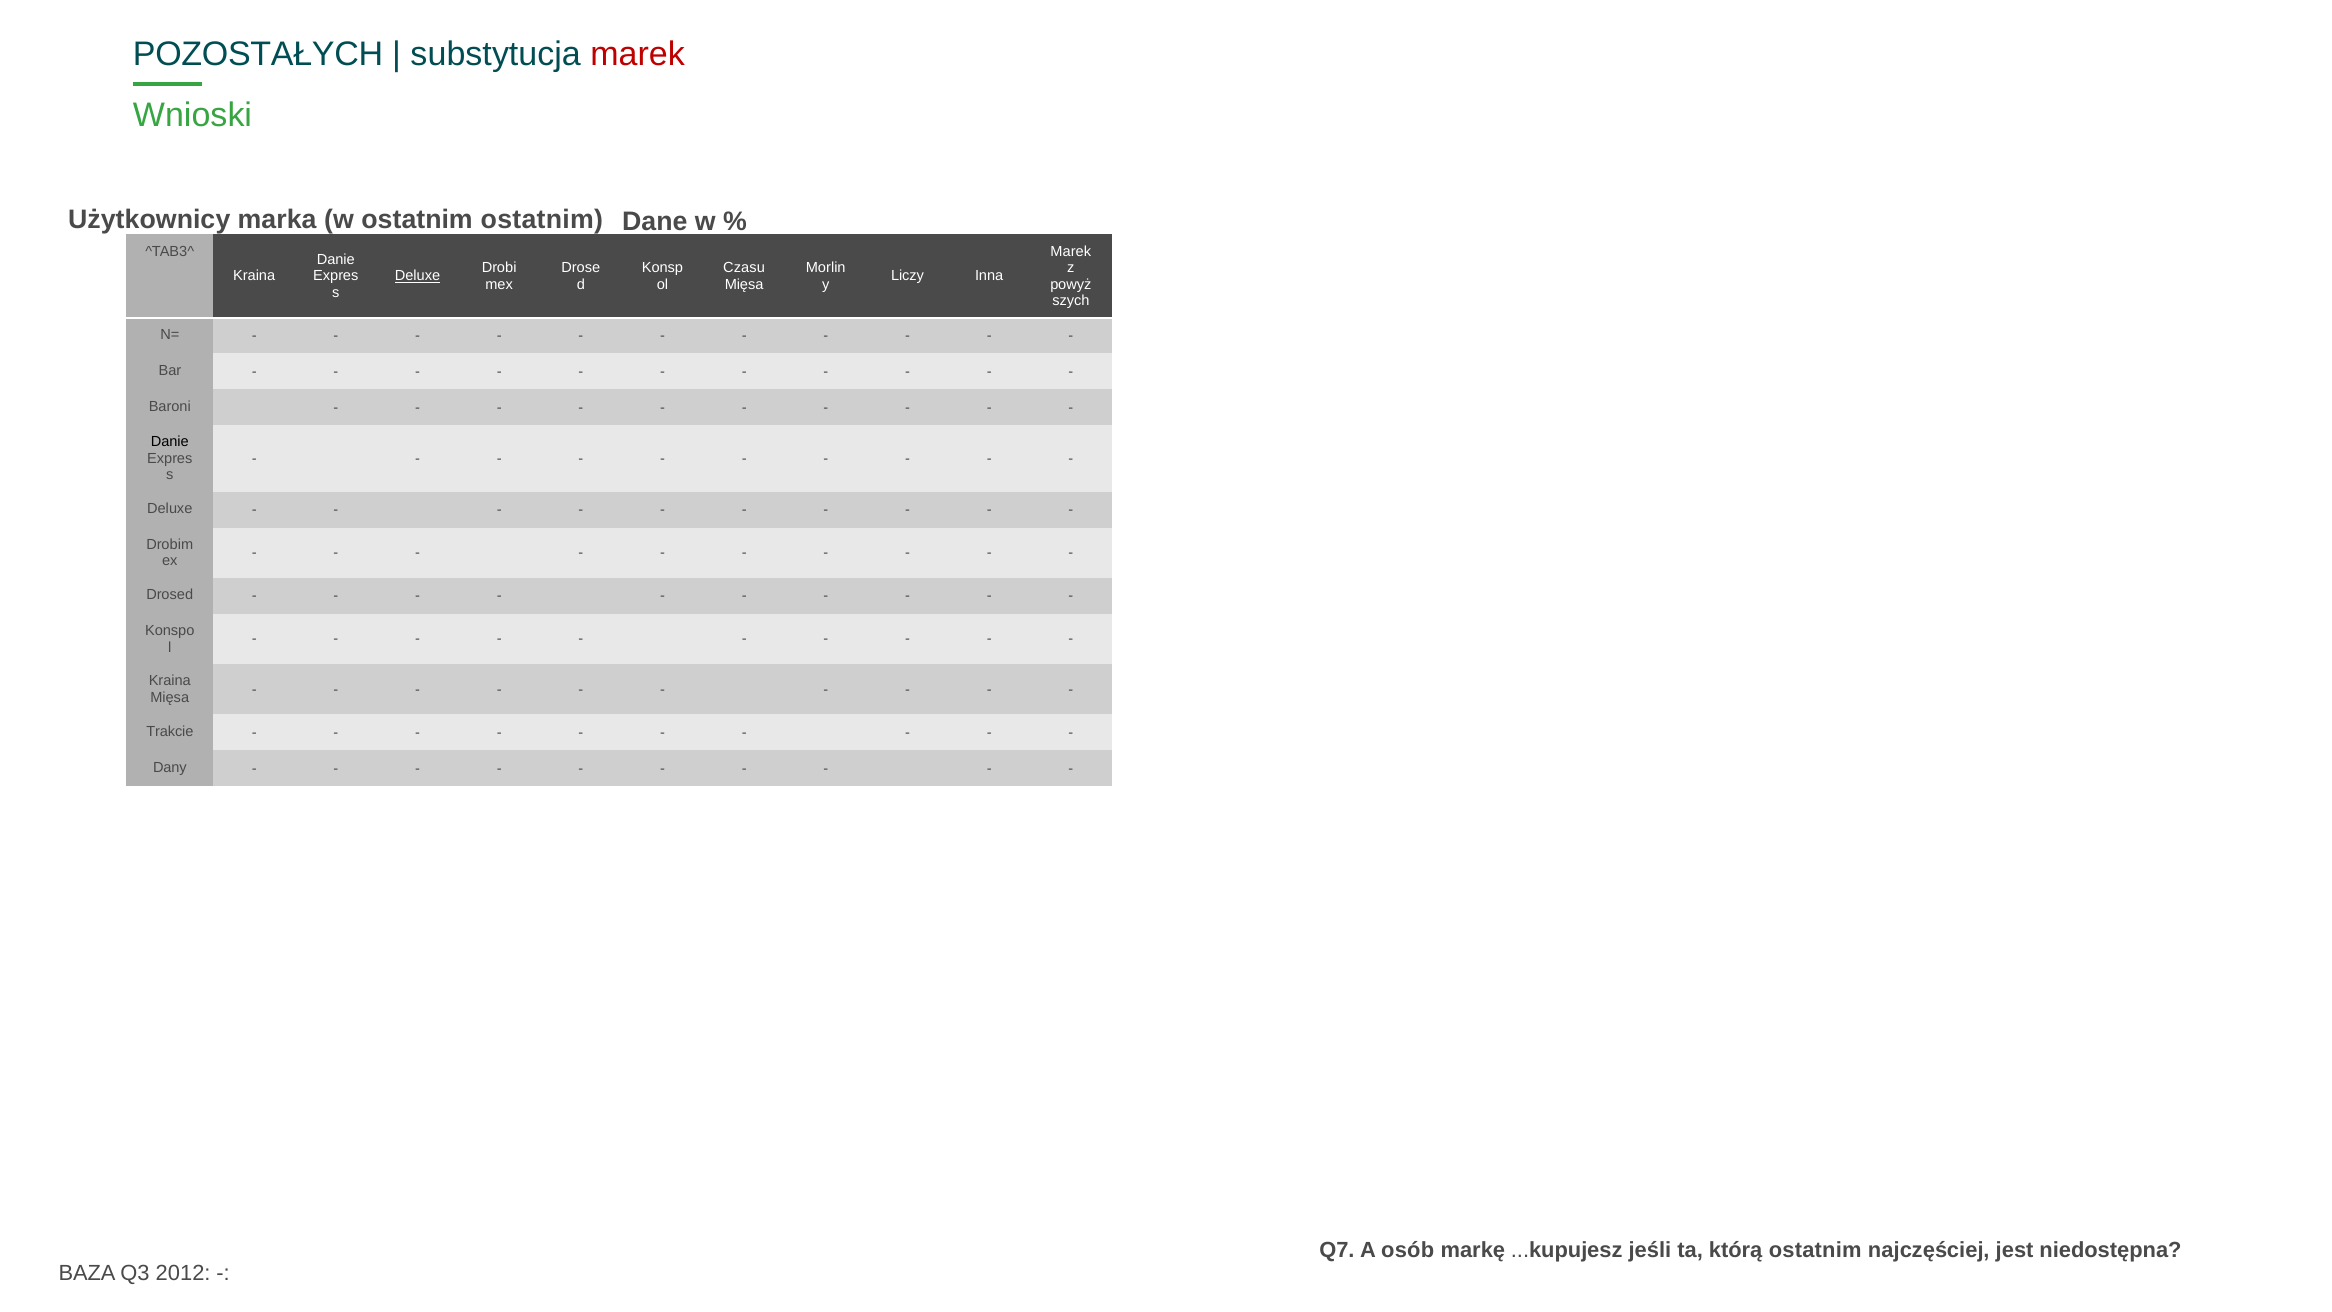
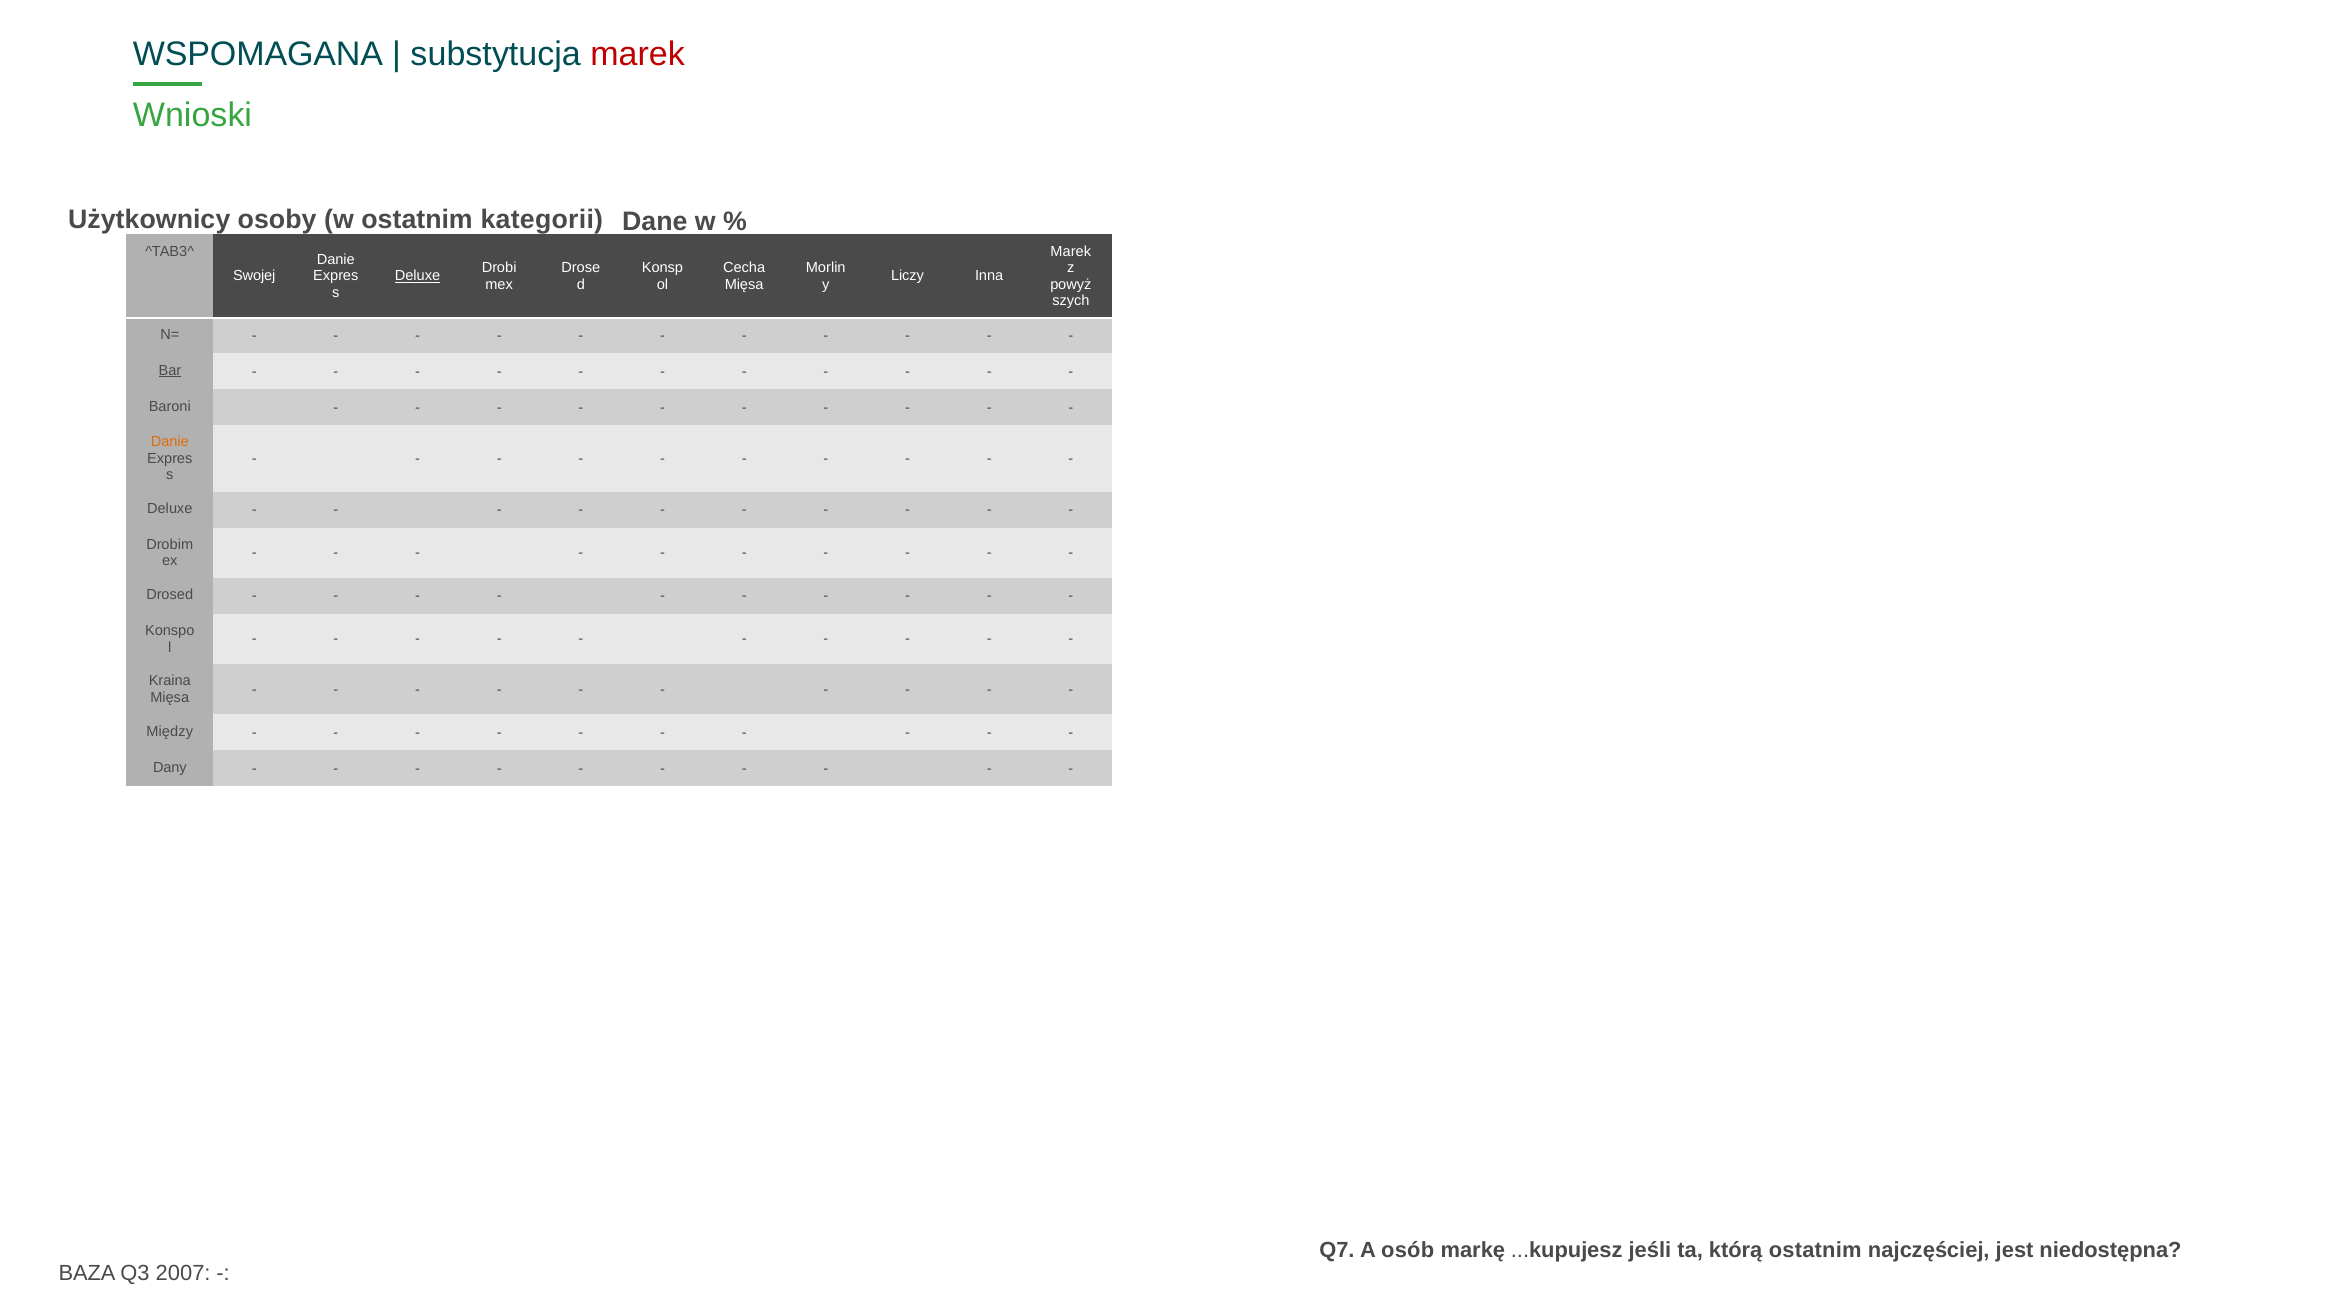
POZOSTAŁYCH: POZOSTAŁYCH -> WSPOMAGANA
marka: marka -> osoby
ostatnim ostatnim: ostatnim -> kategorii
Czasu: Czasu -> Cecha
Kraina at (254, 276): Kraina -> Swojej
Bar underline: none -> present
Danie at (170, 442) colour: black -> orange
Trakcie: Trakcie -> Między
2012: 2012 -> 2007
